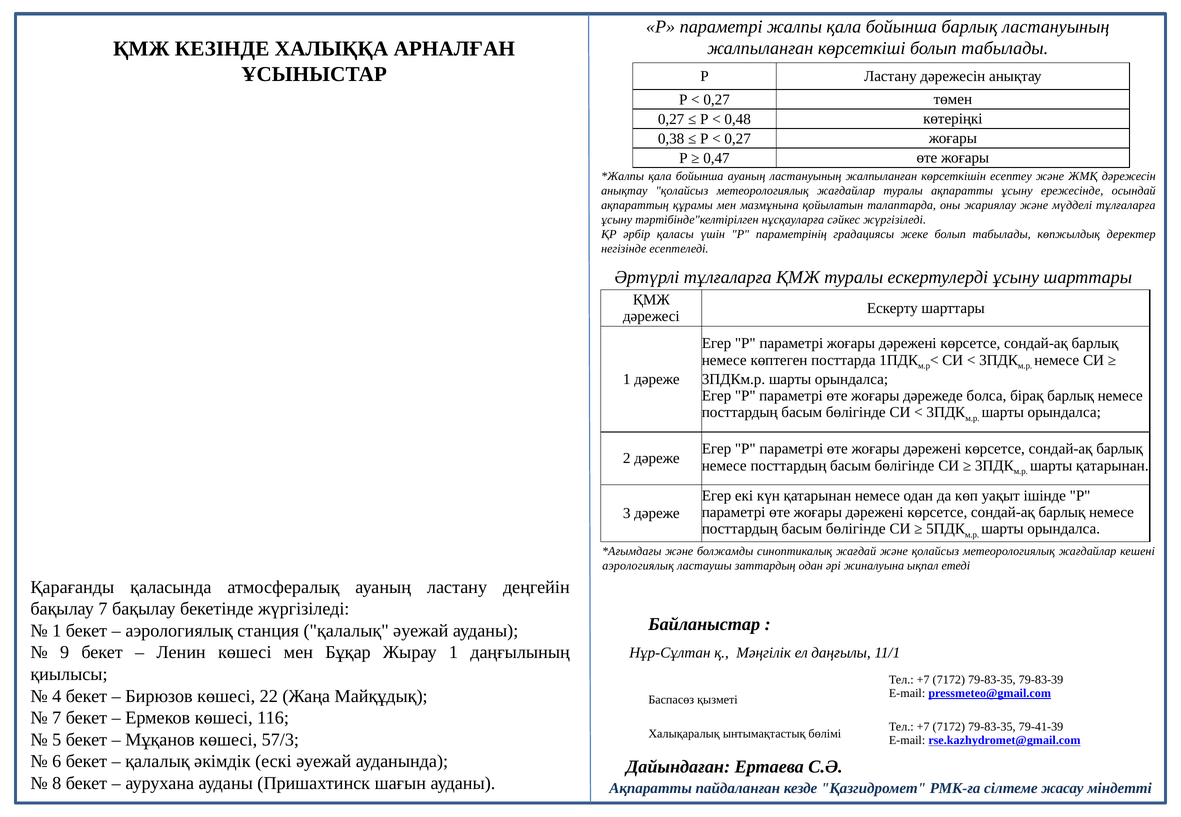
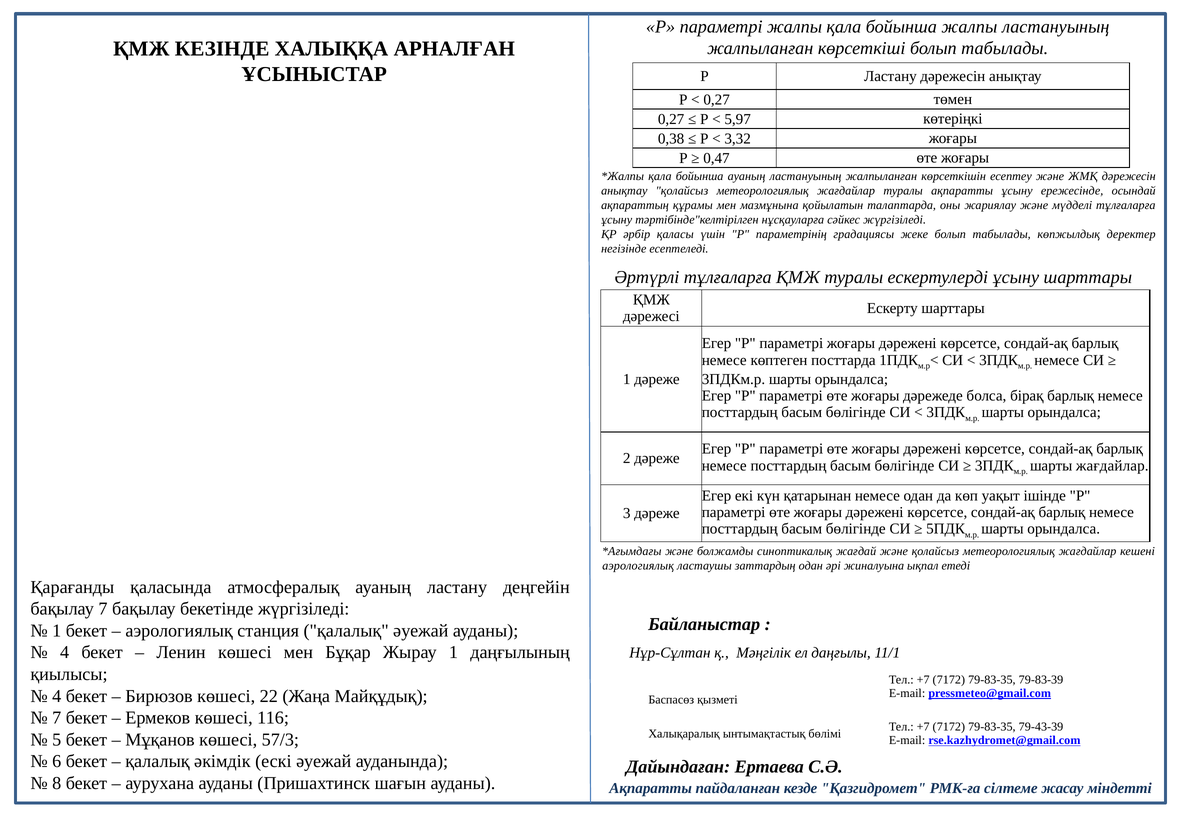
бойынша барлық: барлық -> жалпы
0,48: 0,48 -> 5,97
0,27 at (738, 139): 0,27 -> 3,32
шарты қатарынан: қатарынан -> жағдайлар
9 at (65, 653): 9 -> 4
79-41-39: 79-41-39 -> 79-43-39
